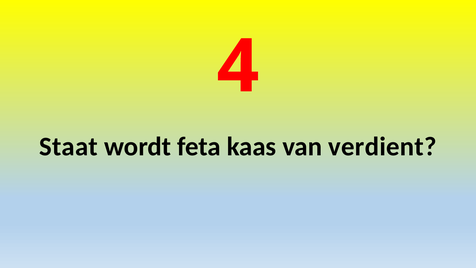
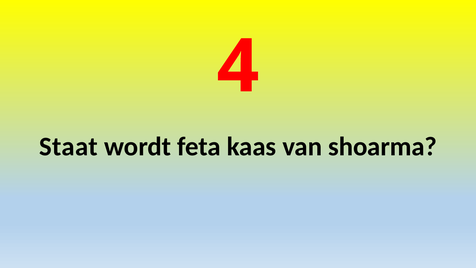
verdient: verdient -> shoarma
